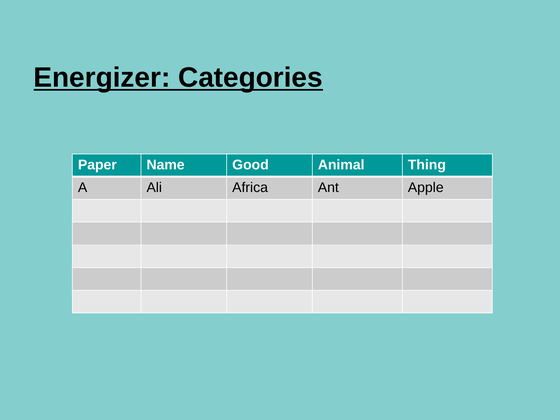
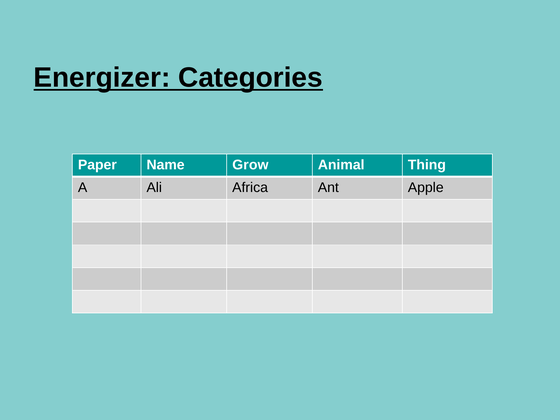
Good: Good -> Grow
